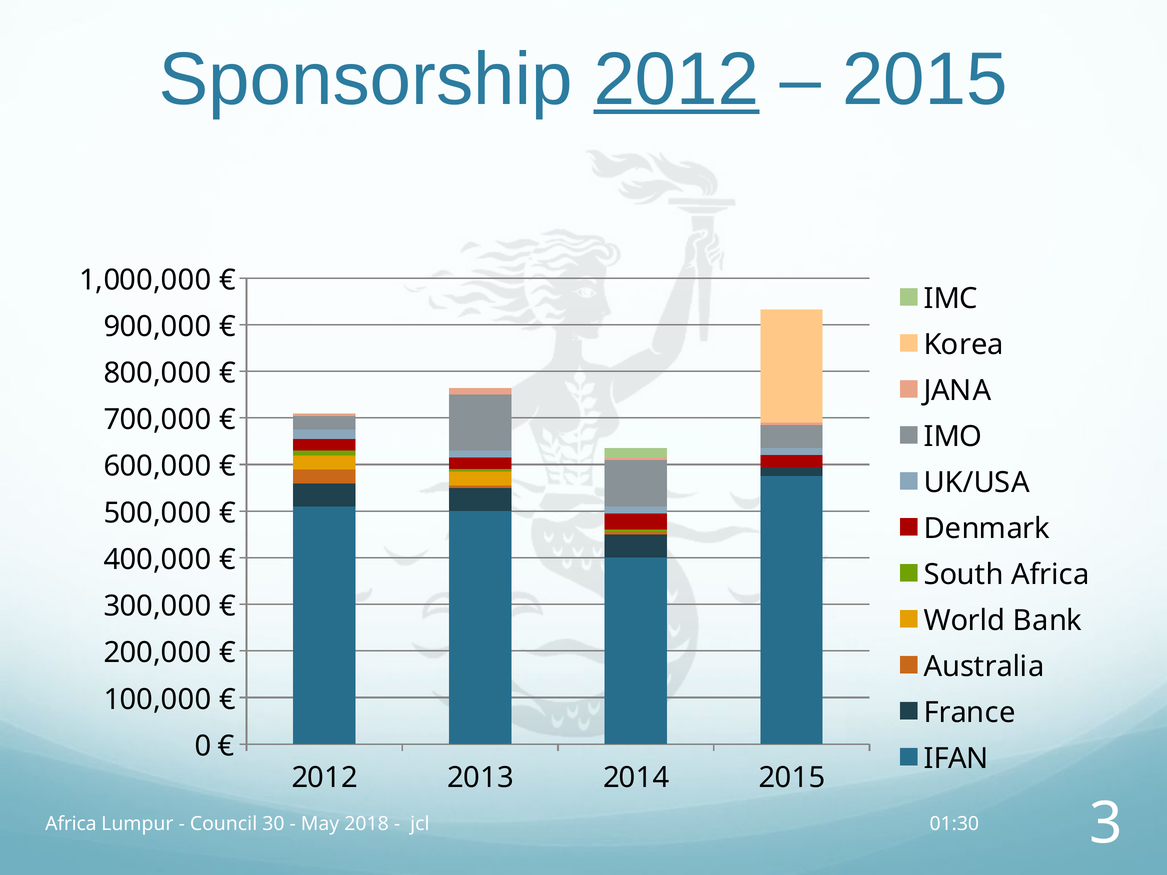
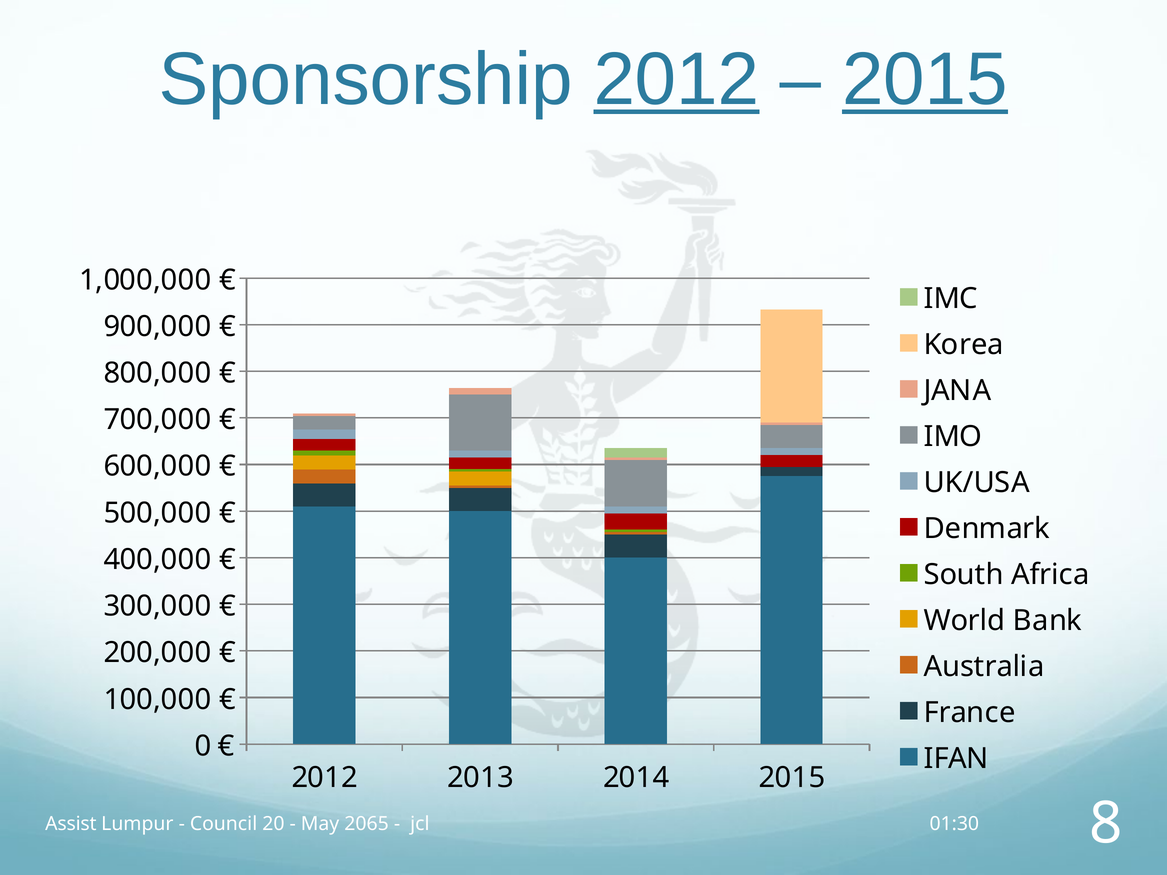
2015 at (925, 80) underline: none -> present
Africa at (71, 824): Africa -> Assist
30: 30 -> 20
2018: 2018 -> 2065
3: 3 -> 8
